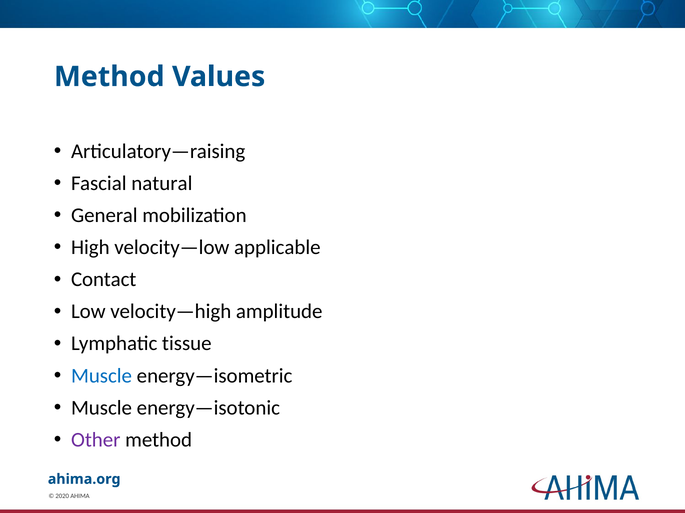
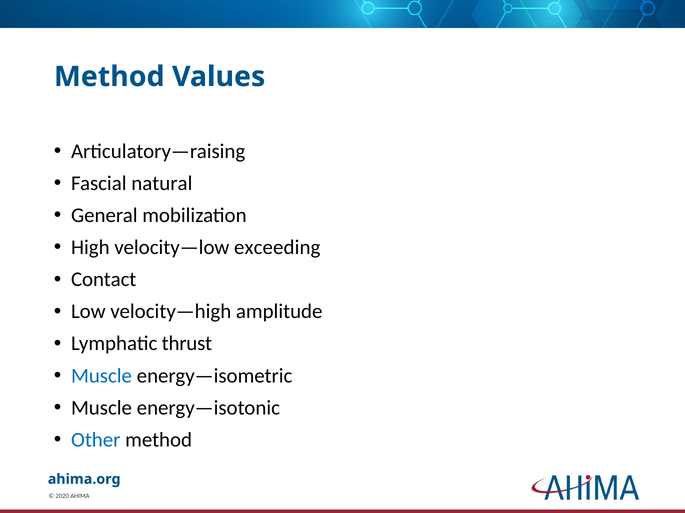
applicable: applicable -> exceeding
tissue: tissue -> thrust
Other colour: purple -> blue
